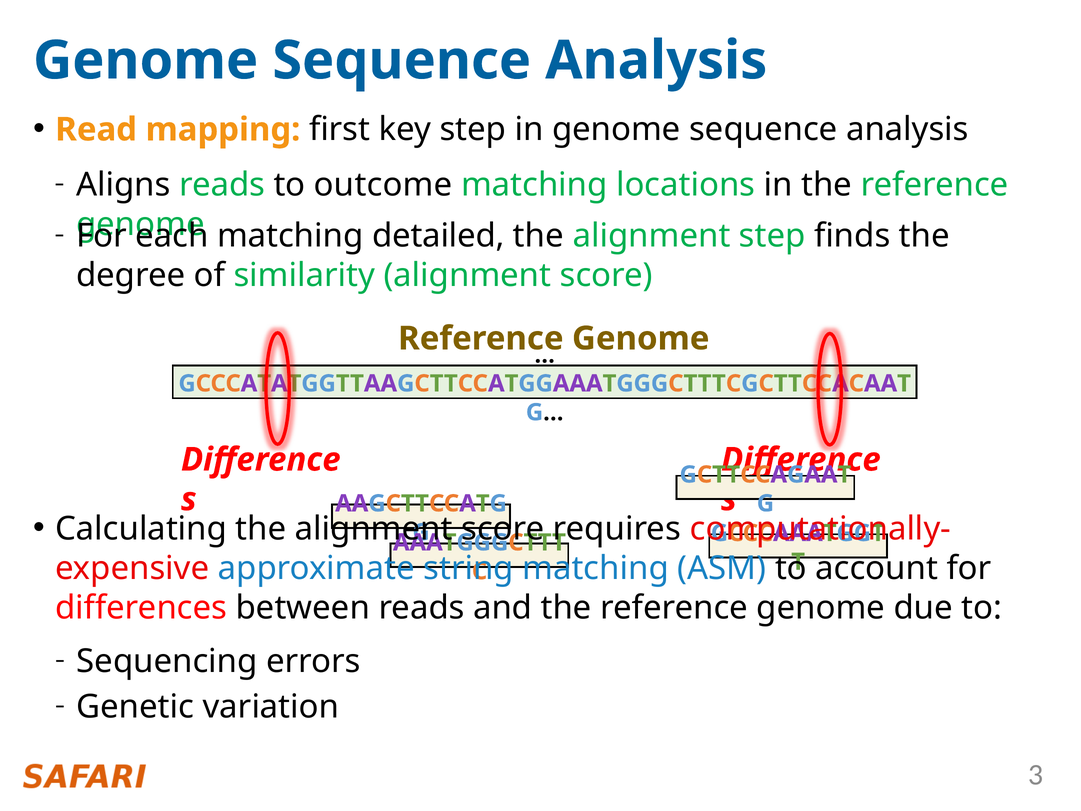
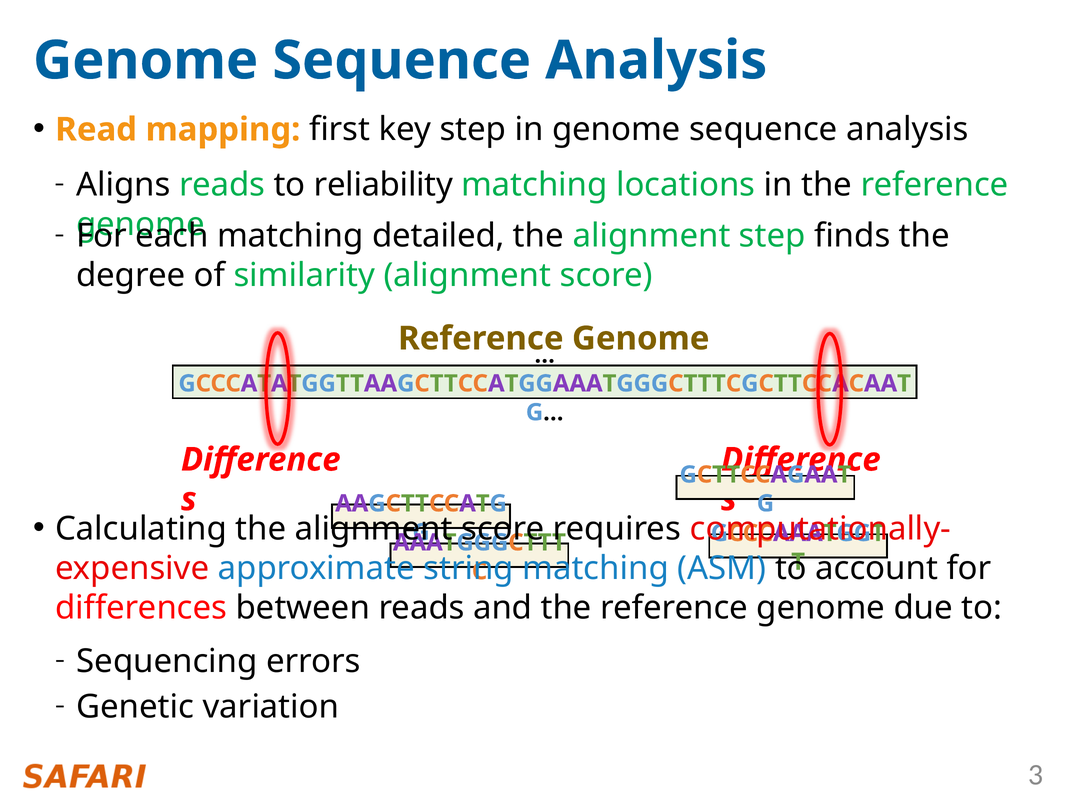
outcome: outcome -> reliability
